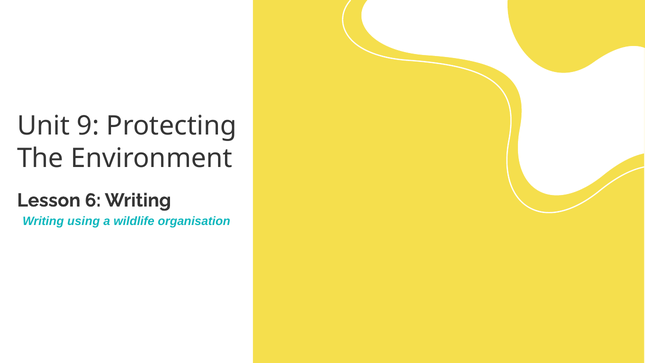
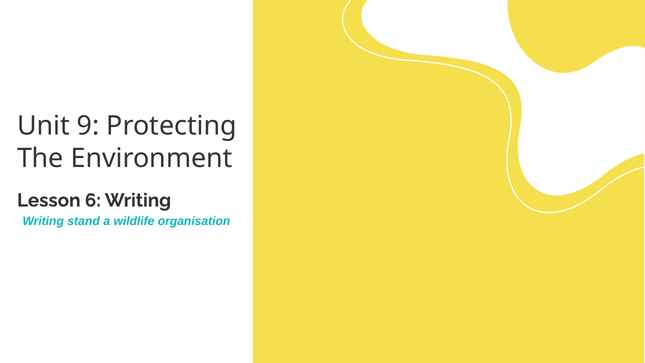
using: using -> stand
